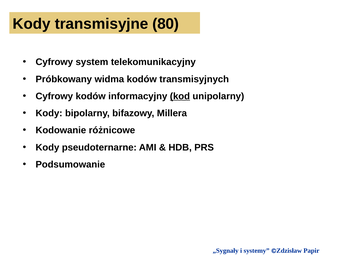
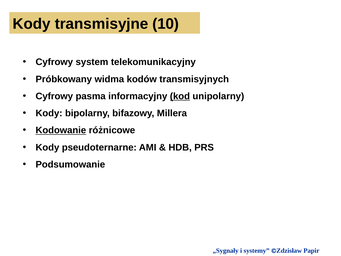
80: 80 -> 10
Cyfrowy kodów: kodów -> pasma
Kodowanie underline: none -> present
